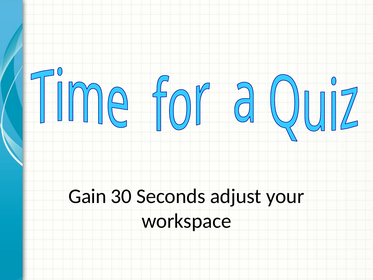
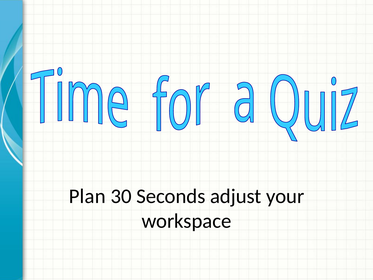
Gain: Gain -> Plan
